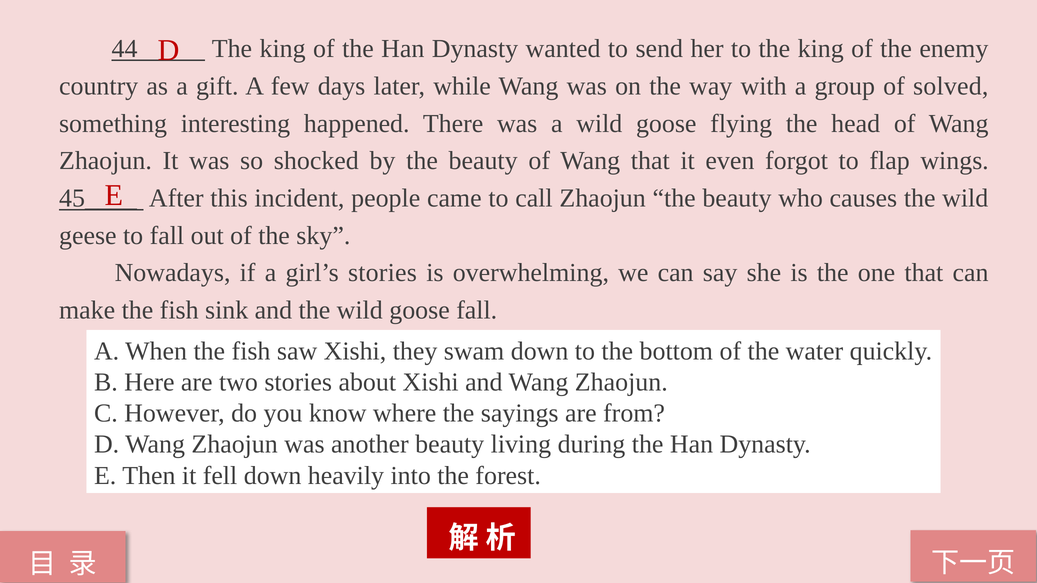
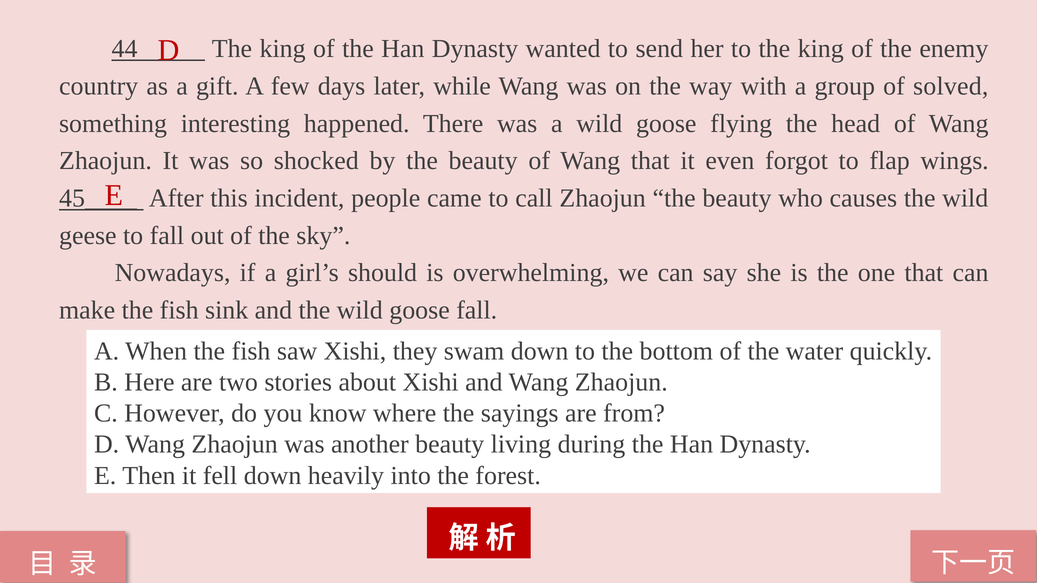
girl’s stories: stories -> should
